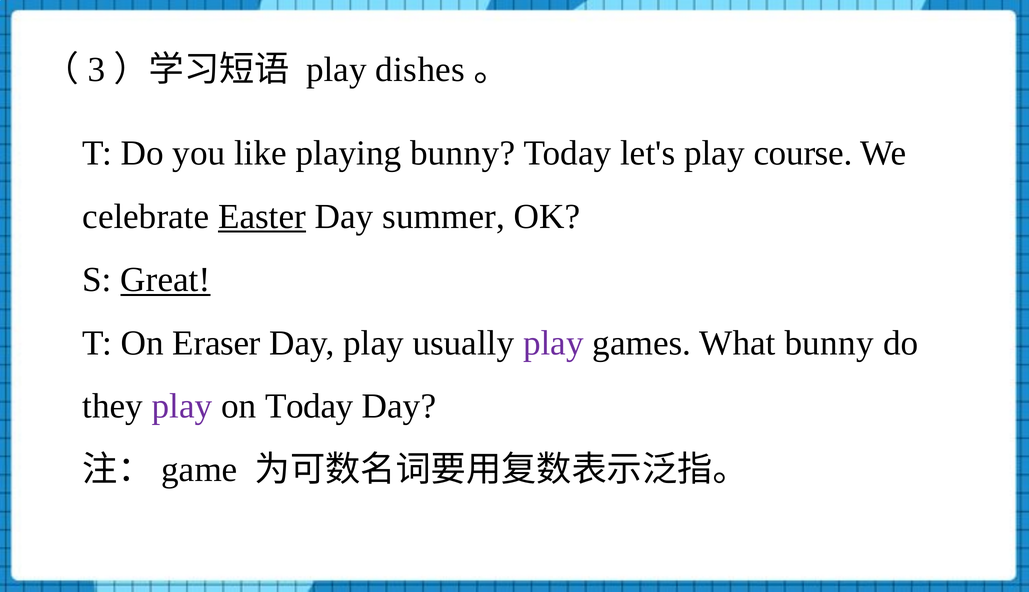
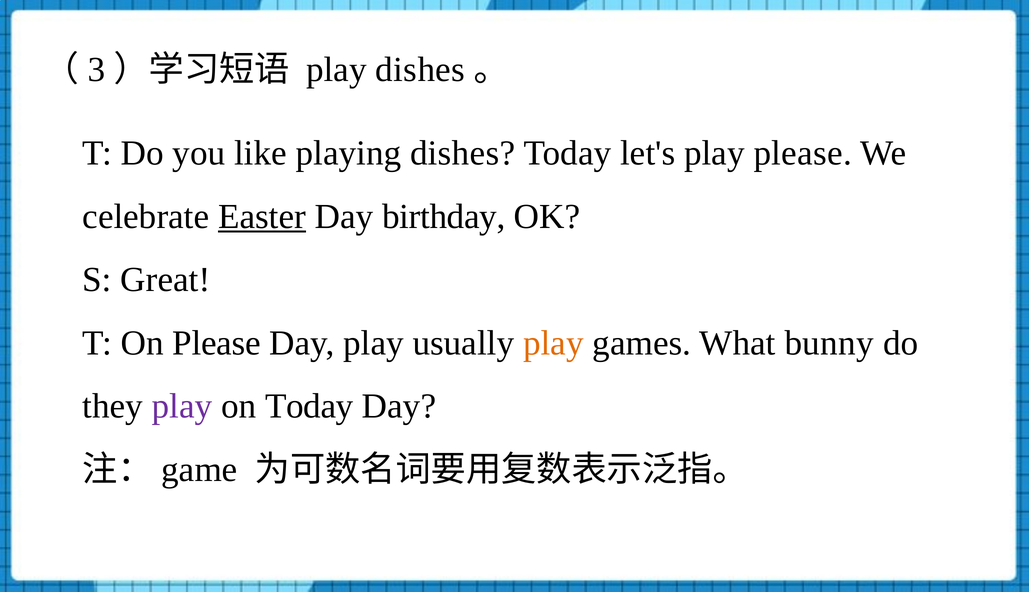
playing bunny: bunny -> dishes
play course: course -> please
summer: summer -> birthday
Great underline: present -> none
On Eraser: Eraser -> Please
play at (553, 343) colour: purple -> orange
